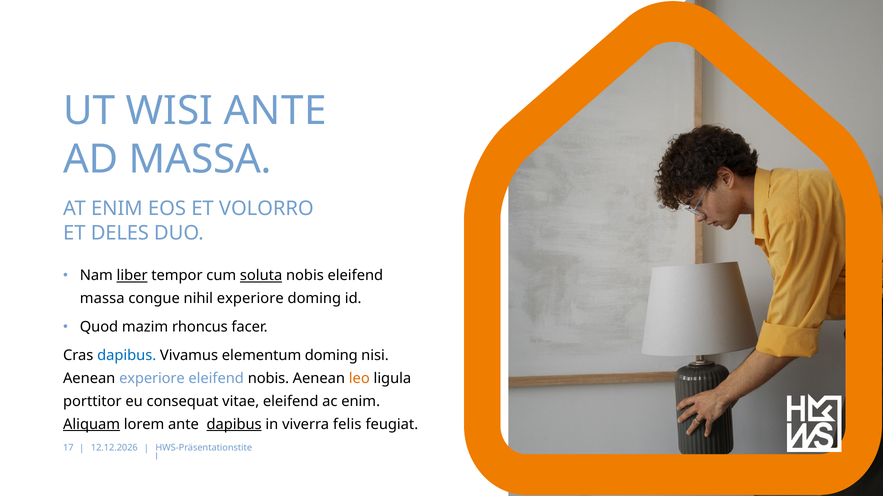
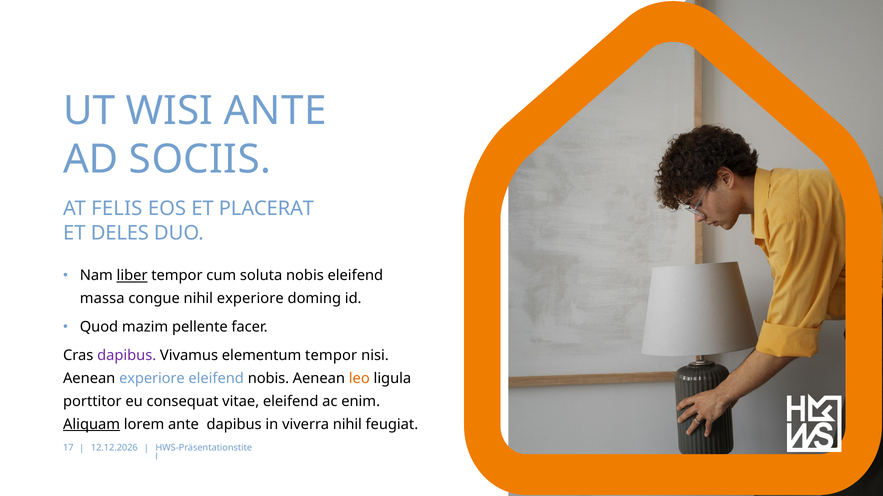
AD MASSA: MASSA -> SOCIIS
AT ENIM: ENIM -> FELIS
VOLORRO: VOLORRO -> PLACERAT
soluta underline: present -> none
rhoncus: rhoncus -> pellente
dapibus at (127, 356) colour: blue -> purple
elementum doming: doming -> tempor
dapibus at (234, 425) underline: present -> none
viverra felis: felis -> nihil
